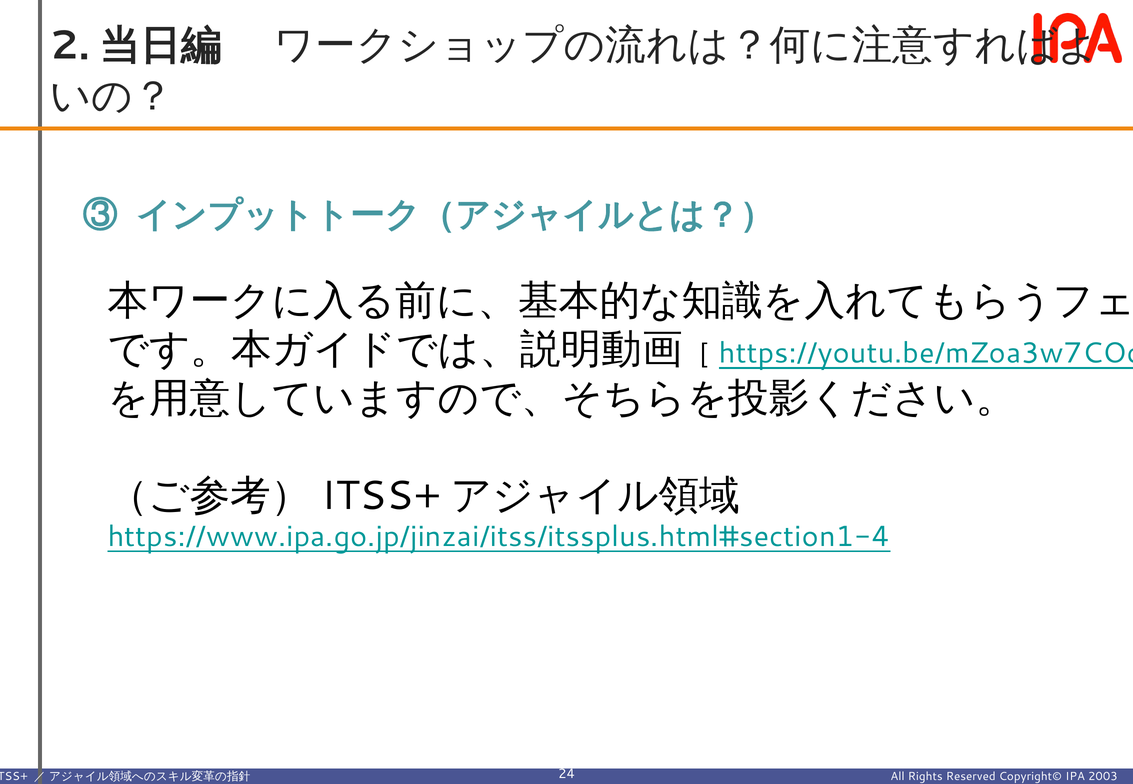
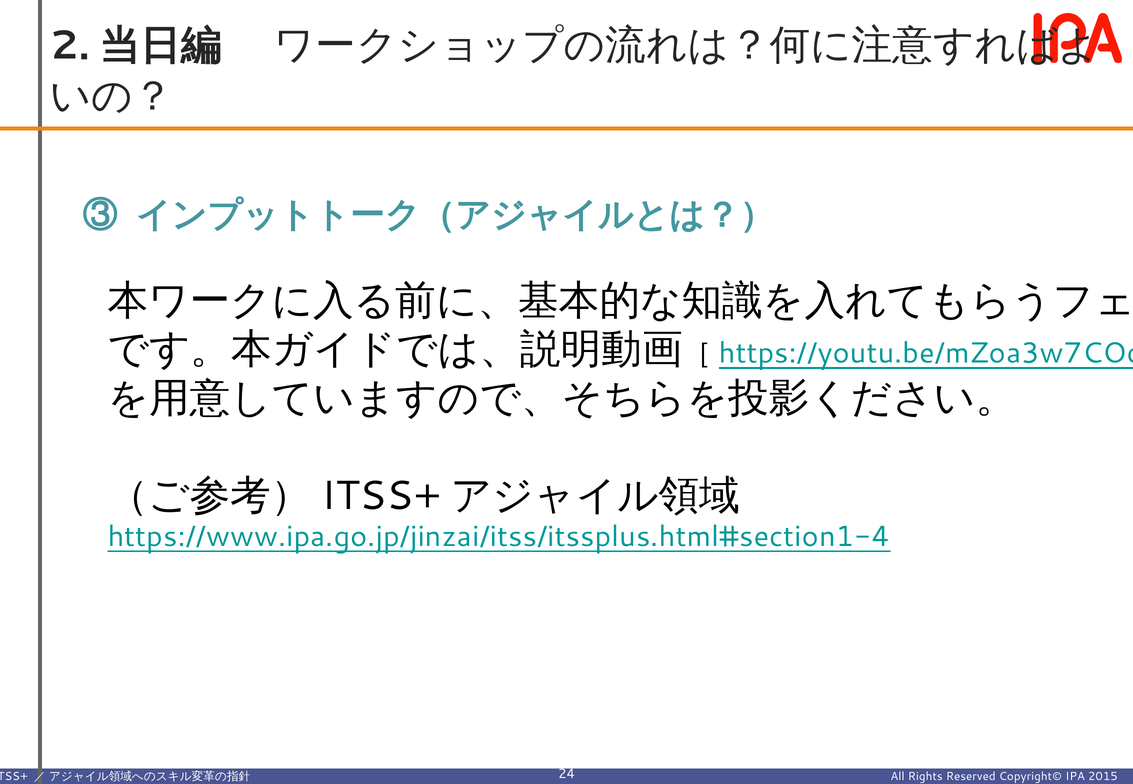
2003: 2003 -> 2015
